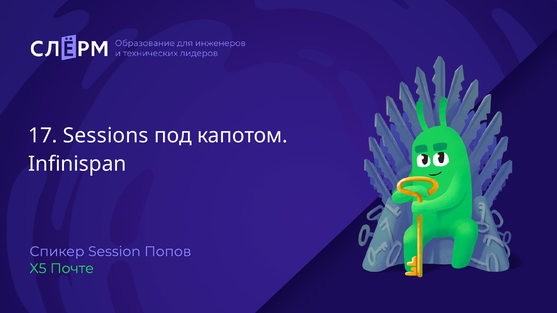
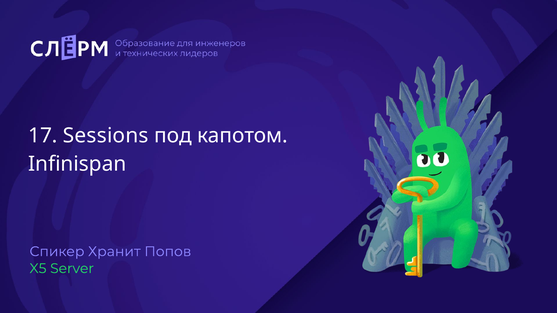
Session: Session -> Хранит
Почте: Почте -> Server
